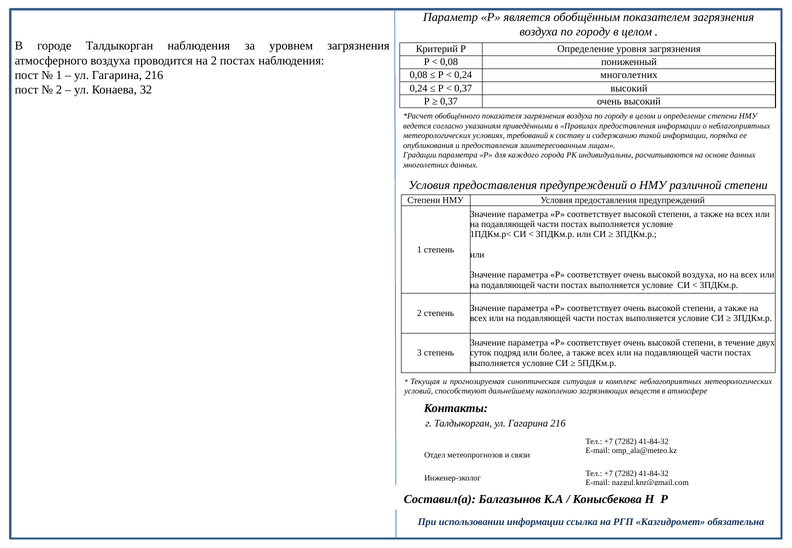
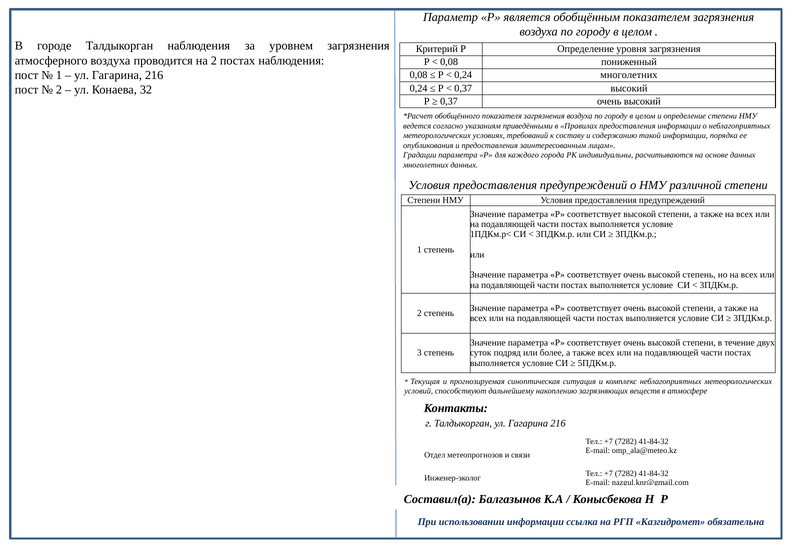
высокой воздуха: воздуха -> степень
